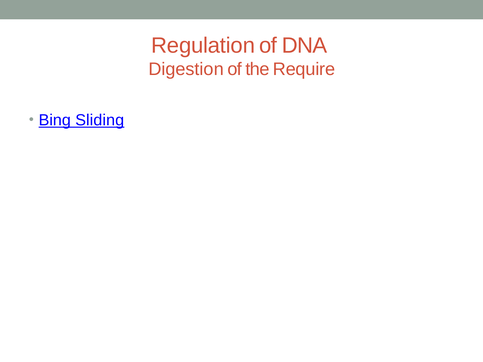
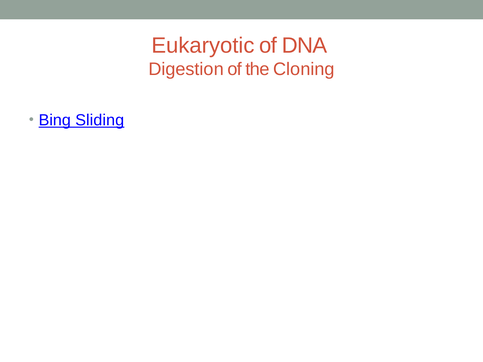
Regulation: Regulation -> Eukaryotic
Require: Require -> Cloning
